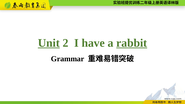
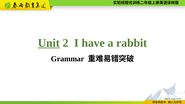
rabbit underline: present -> none
